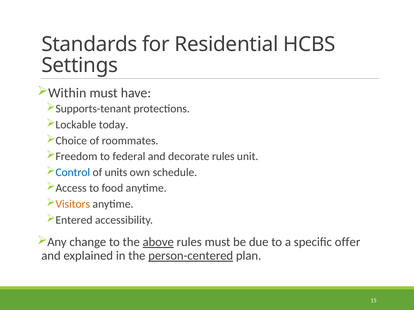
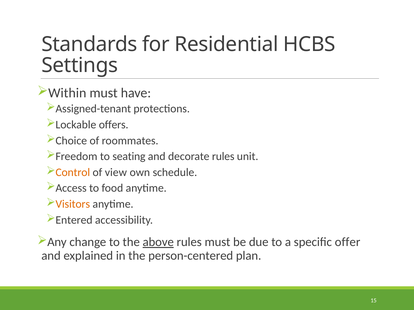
Supports-tenant: Supports-tenant -> Assigned-tenant
today: today -> offers
federal: federal -> seating
Control colour: blue -> orange
units: units -> view
person-centered underline: present -> none
